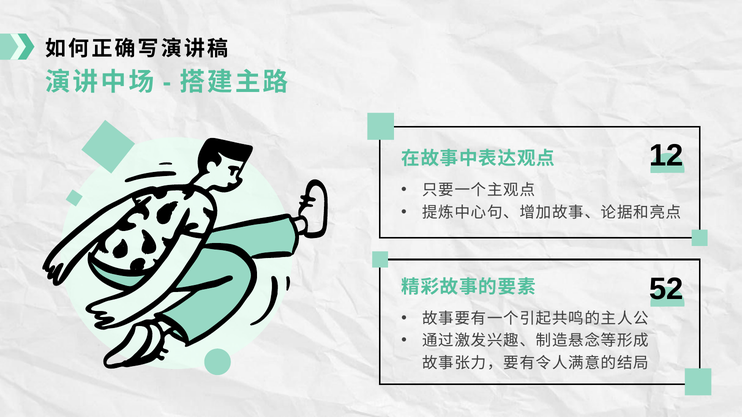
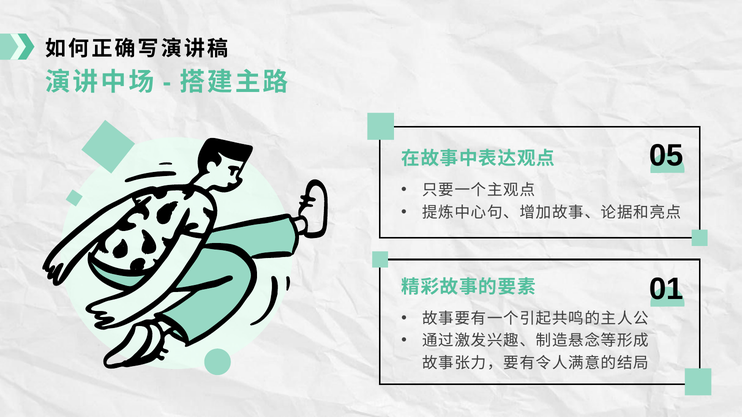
12: 12 -> 05
52: 52 -> 01
